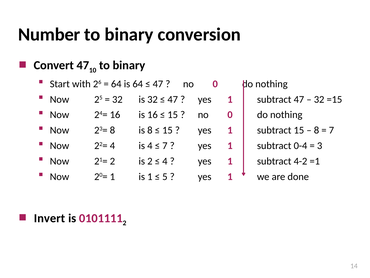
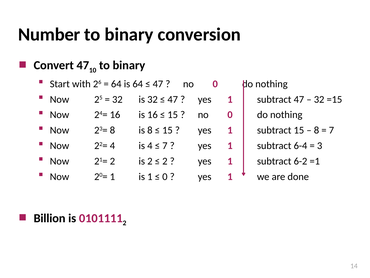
0-4: 0-4 -> 6-4
4 at (165, 161): 4 -> 2
4-2: 4-2 -> 6-2
5 at (165, 176): 5 -> 0
Invert: Invert -> Billion
